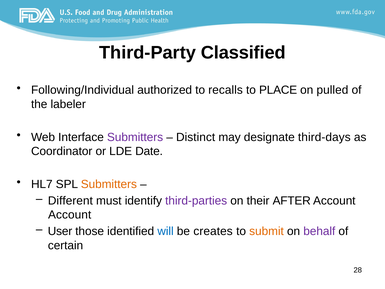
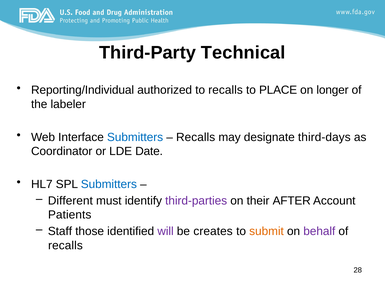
Classified: Classified -> Technical
Following/Individual: Following/Individual -> Reporting/Individual
pulled: pulled -> longer
Submitters at (135, 137) colour: purple -> blue
Distinct at (196, 137): Distinct -> Recalls
Submitters at (109, 184) colour: orange -> blue
Account at (70, 215): Account -> Patients
User: User -> Staff
will colour: blue -> purple
certain at (66, 245): certain -> recalls
